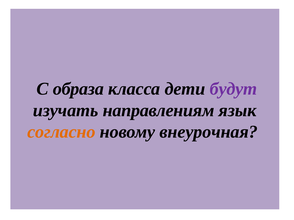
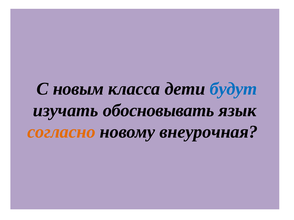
образа: образа -> новым
будут colour: purple -> blue
направлениям: направлениям -> обосновывать
